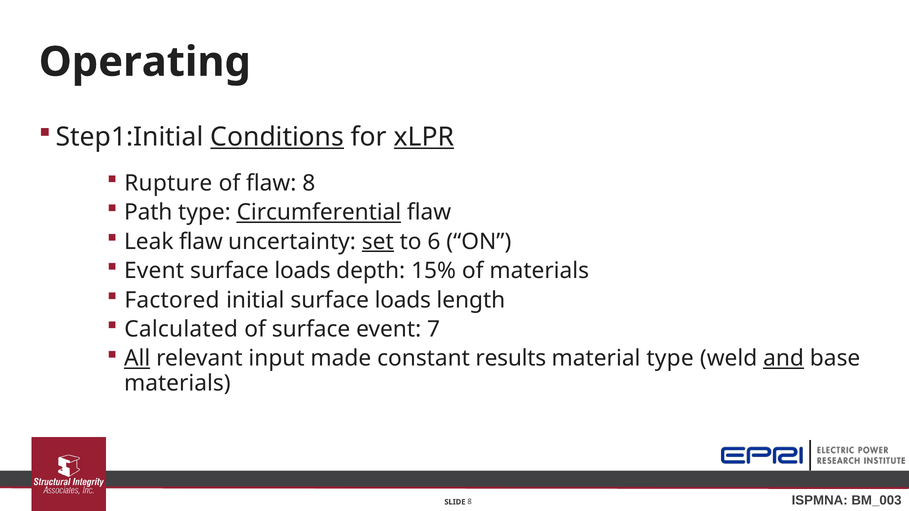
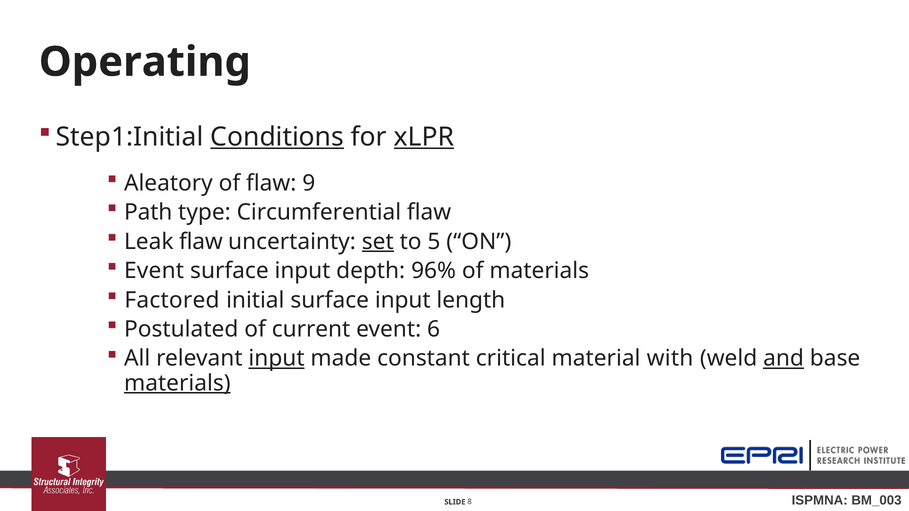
Rupture: Rupture -> Aleatory
flaw 8: 8 -> 9
Circumferential underline: present -> none
6: 6 -> 5
loads at (303, 271): loads -> input
15%: 15% -> 96%
initial surface loads: loads -> input
Calculated: Calculated -> Postulated
of surface: surface -> current
7: 7 -> 6
All underline: present -> none
input at (277, 359) underline: none -> present
results: results -> critical
material type: type -> with
materials at (177, 383) underline: none -> present
